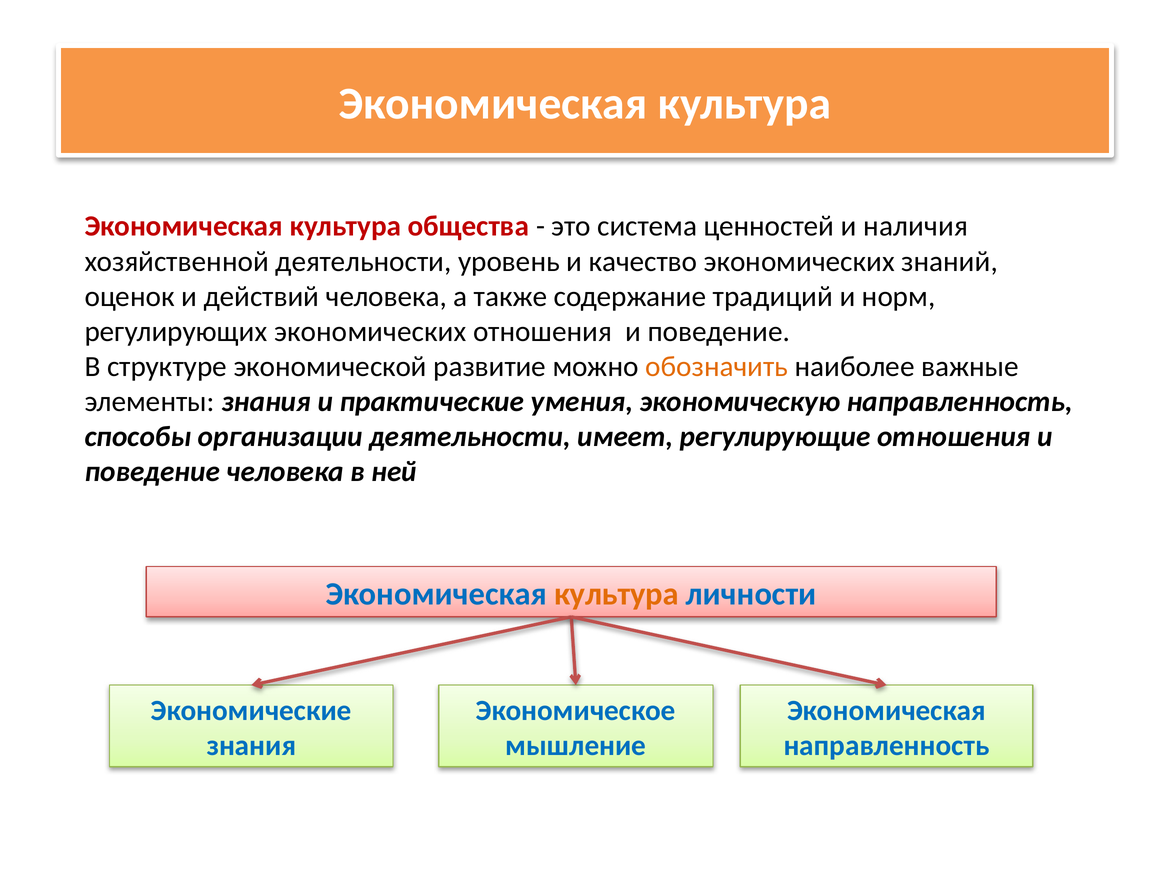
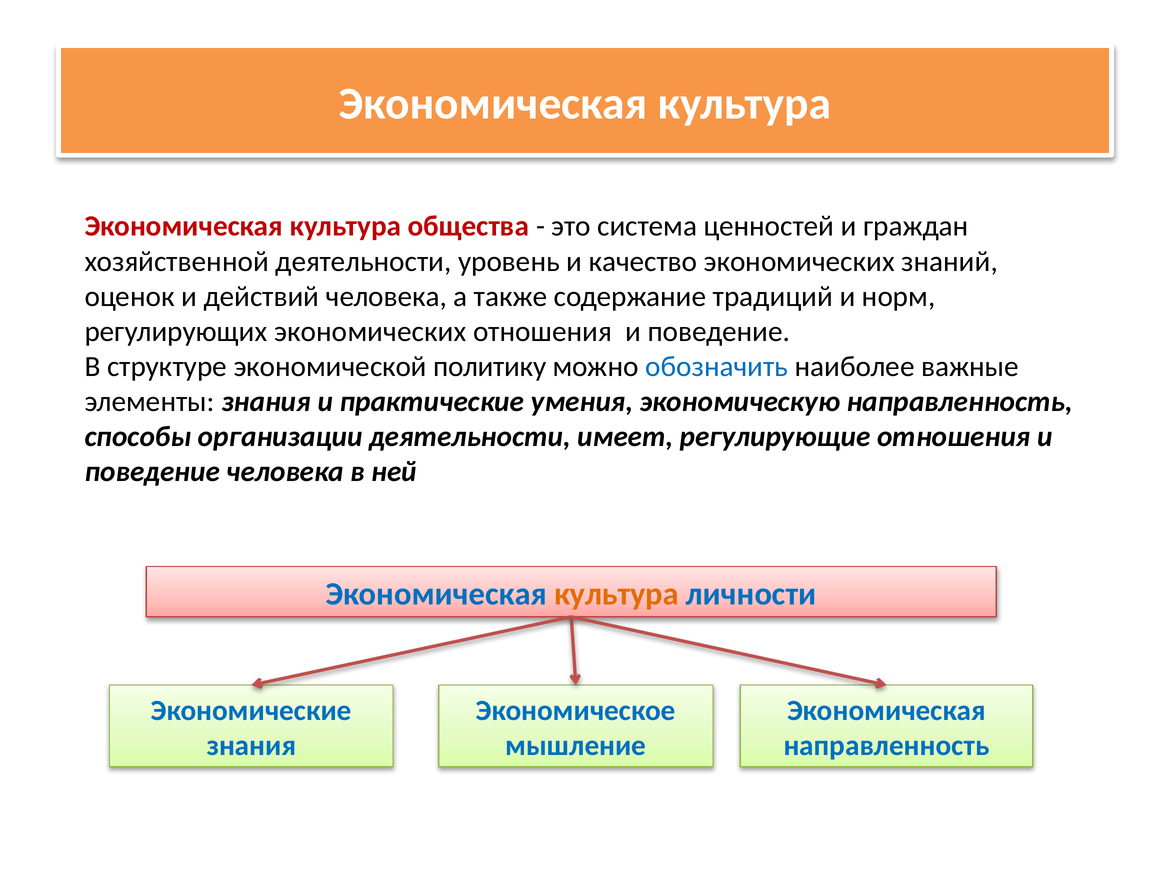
наличия: наличия -> граждан
развитие: развитие -> политику
обозначить colour: orange -> blue
